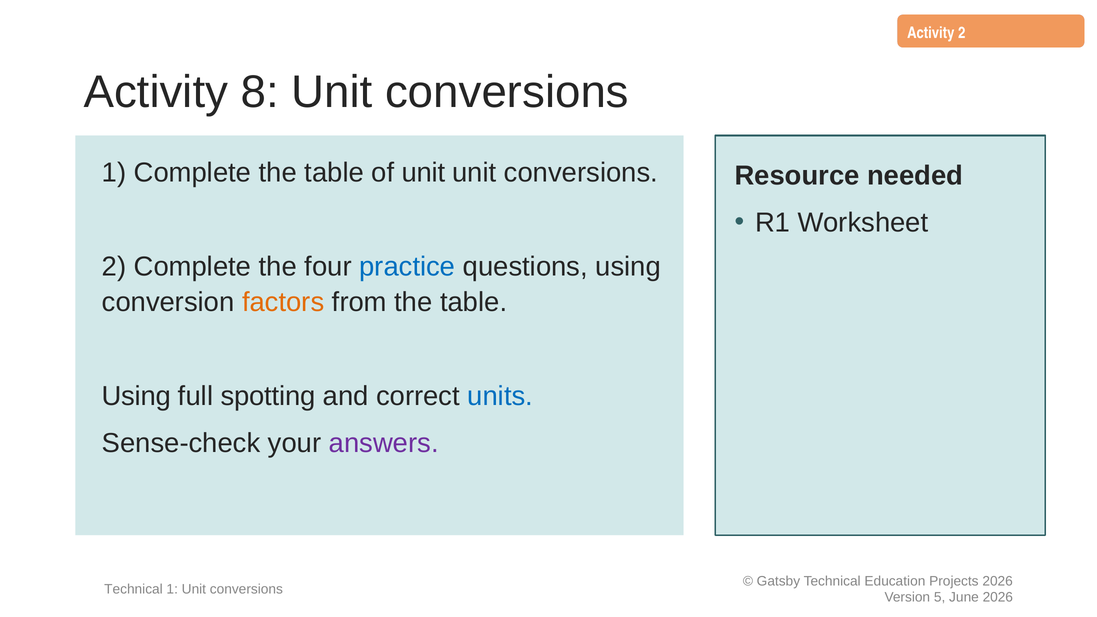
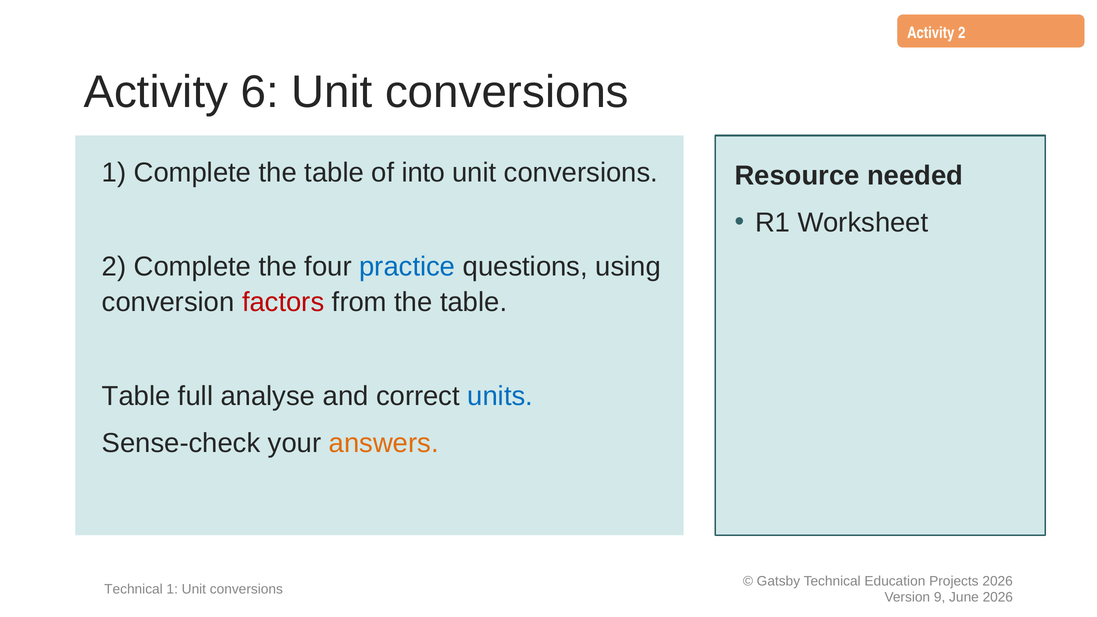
8: 8 -> 6
of unit: unit -> into
factors colour: orange -> red
Using at (136, 396): Using -> Table
spotting: spotting -> analyse
answers colour: purple -> orange
5: 5 -> 9
